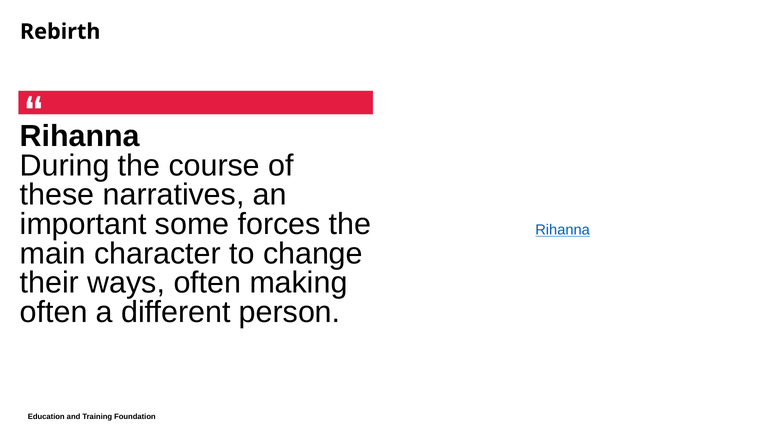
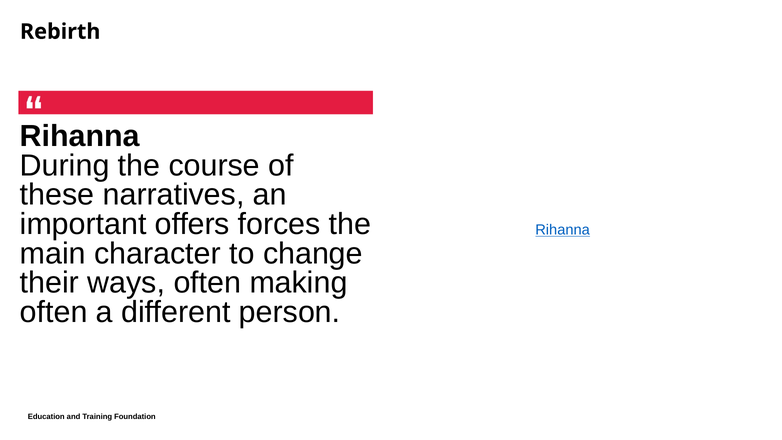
some: some -> offers
